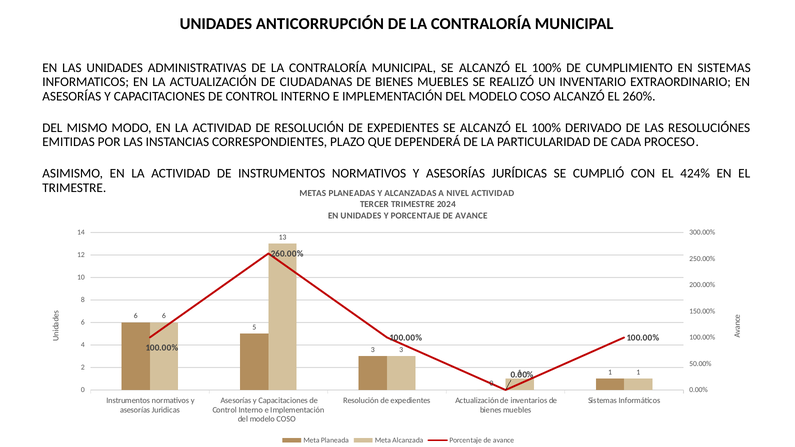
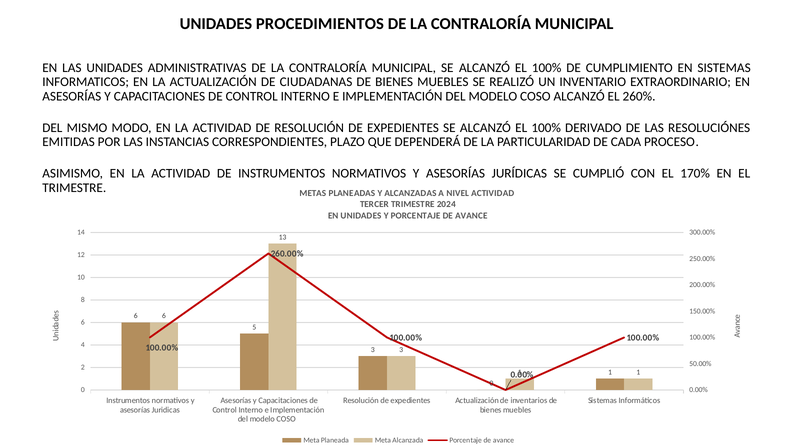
ANTICORRUPCIÓN: ANTICORRUPCIÓN -> PROCEDIMIENTOS
424%: 424% -> 170%
